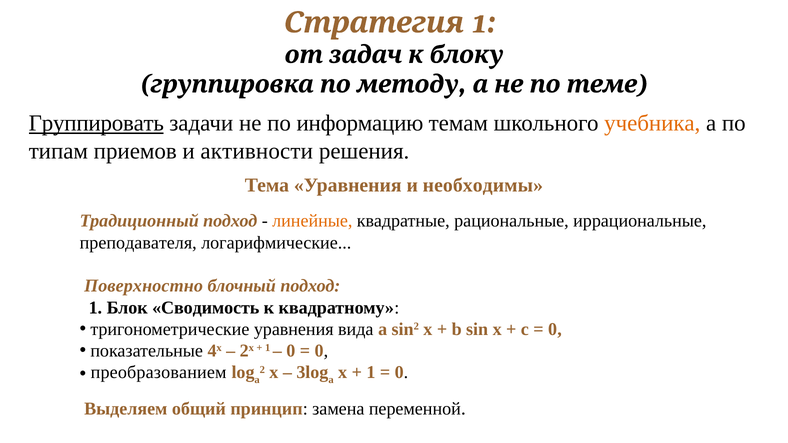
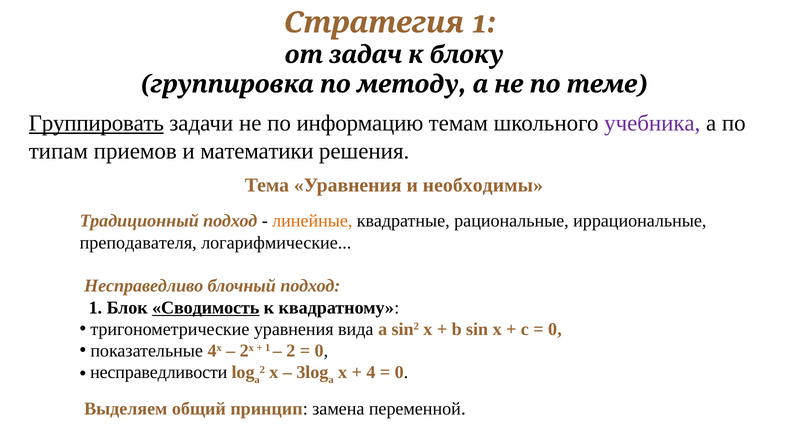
учебника colour: orange -> purple
активности: активности -> математики
Поверхностно: Поверхностно -> Несправедливо
Сводимость underline: none -> present
0 at (291, 351): 0 -> 2
преобразованием: преобразованием -> несправедливости
1 at (371, 373): 1 -> 4
